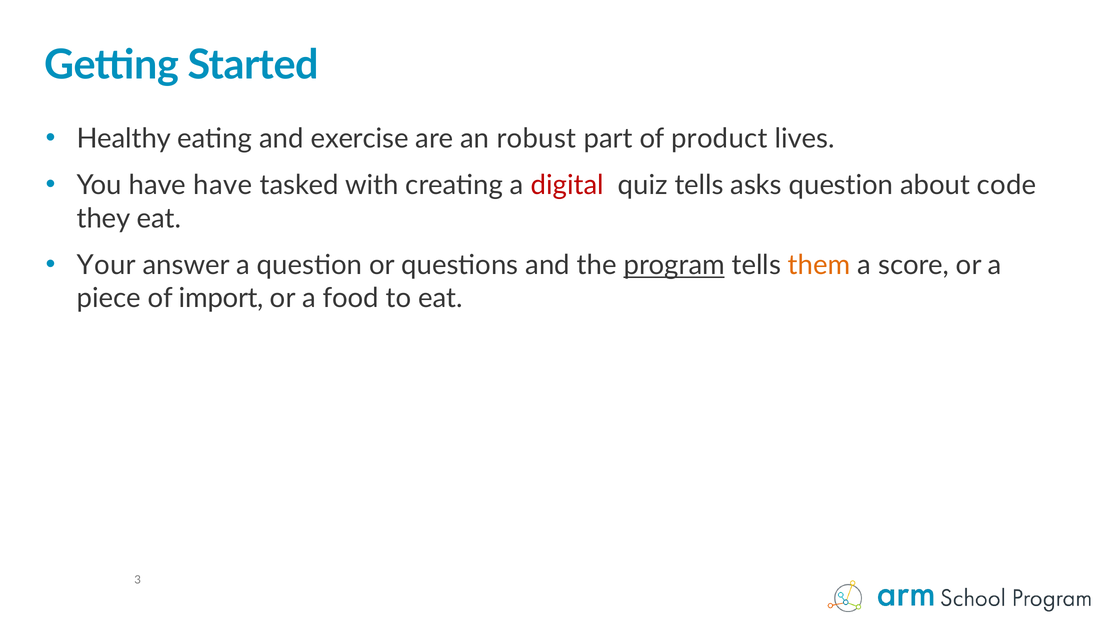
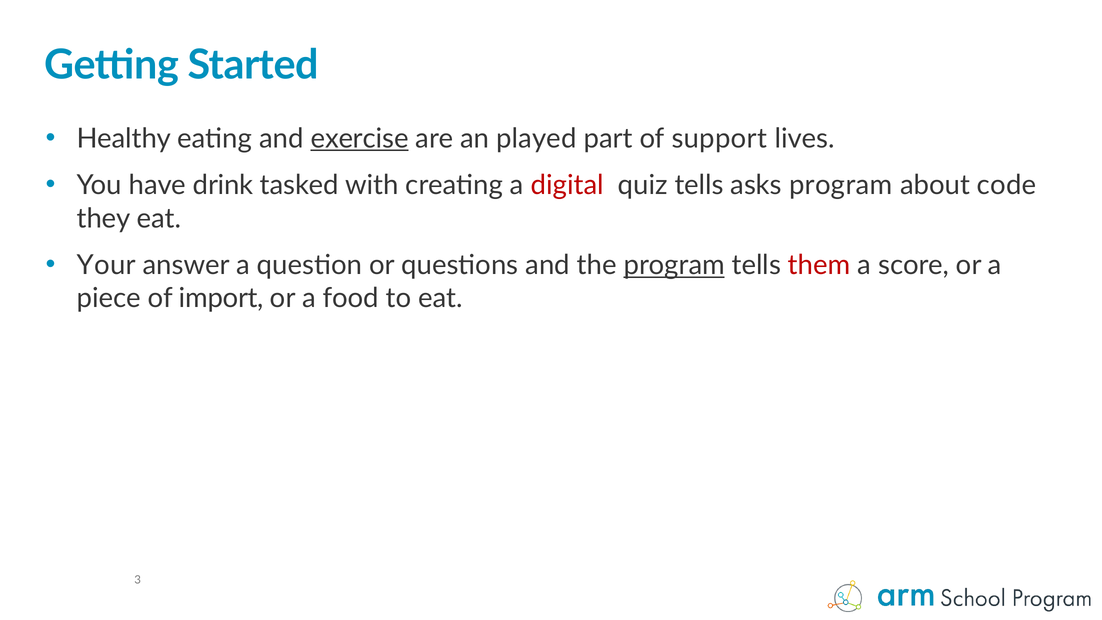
exercise underline: none -> present
robust: robust -> played
product: product -> support
have have: have -> drink
asks question: question -> program
them colour: orange -> red
